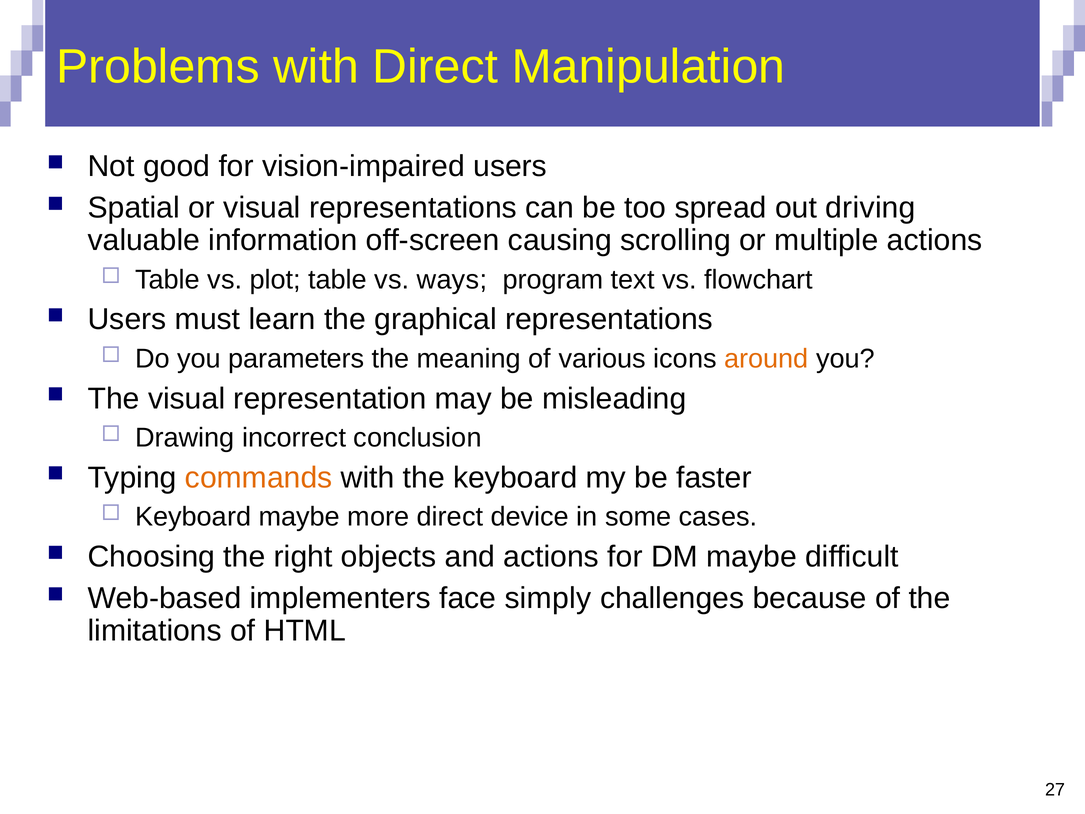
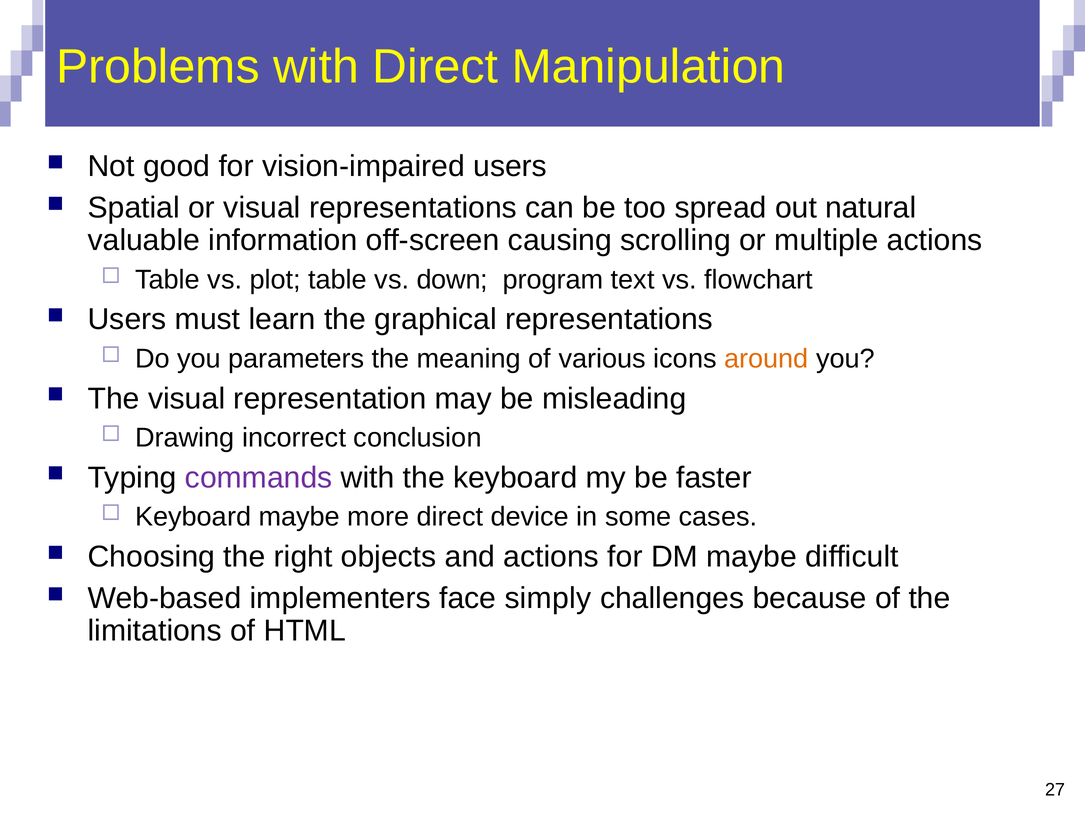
driving: driving -> natural
ways: ways -> down
commands colour: orange -> purple
